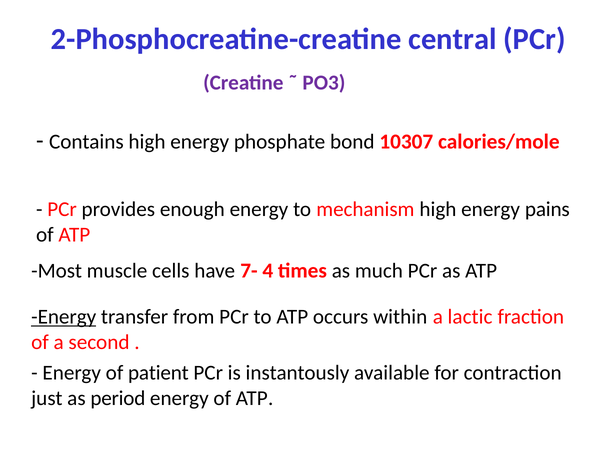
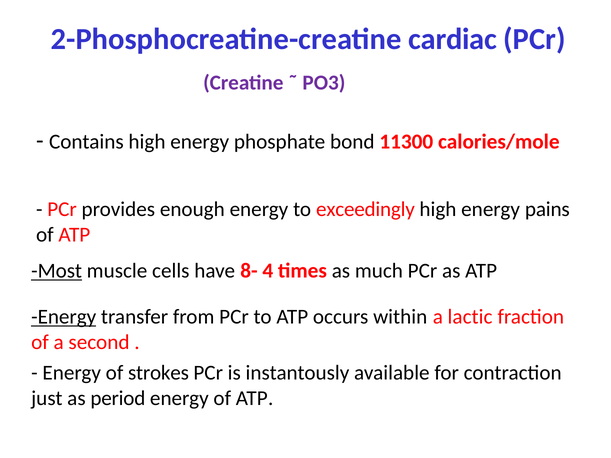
central: central -> cardiac
10307: 10307 -> 11300
mechanism: mechanism -> exceedingly
Most underline: none -> present
7-: 7- -> 8-
patient: patient -> strokes
